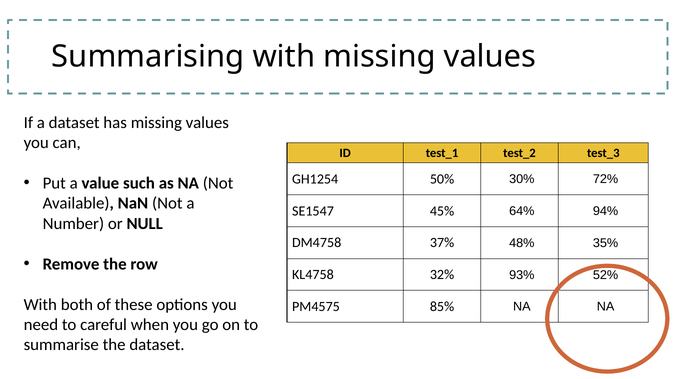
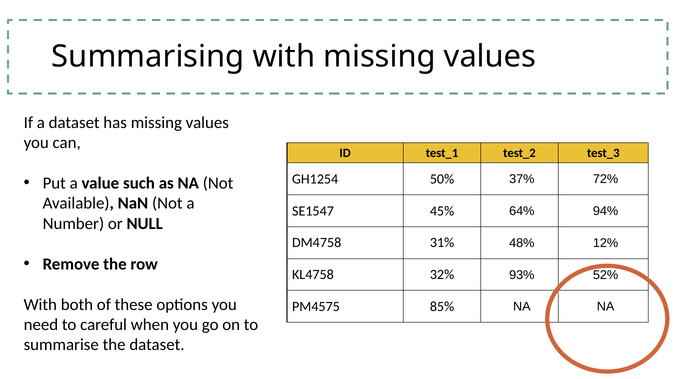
30%: 30% -> 37%
37%: 37% -> 31%
35%: 35% -> 12%
